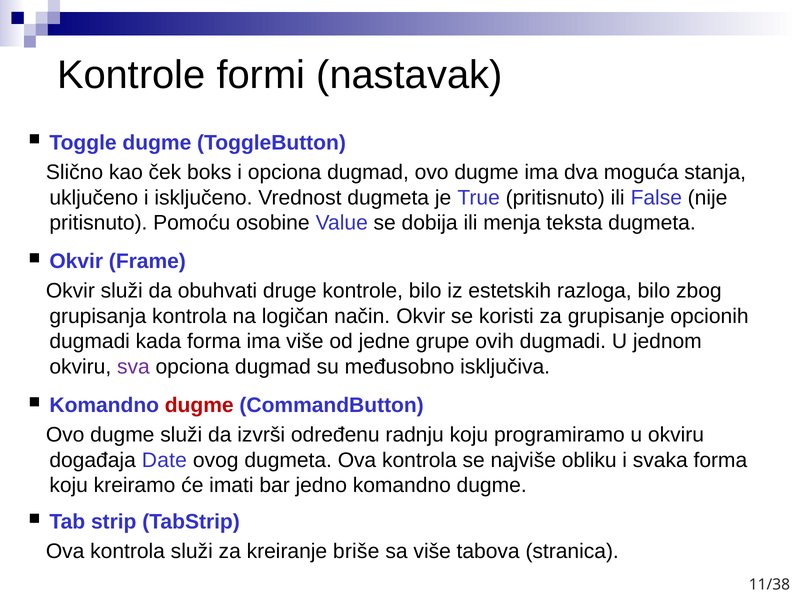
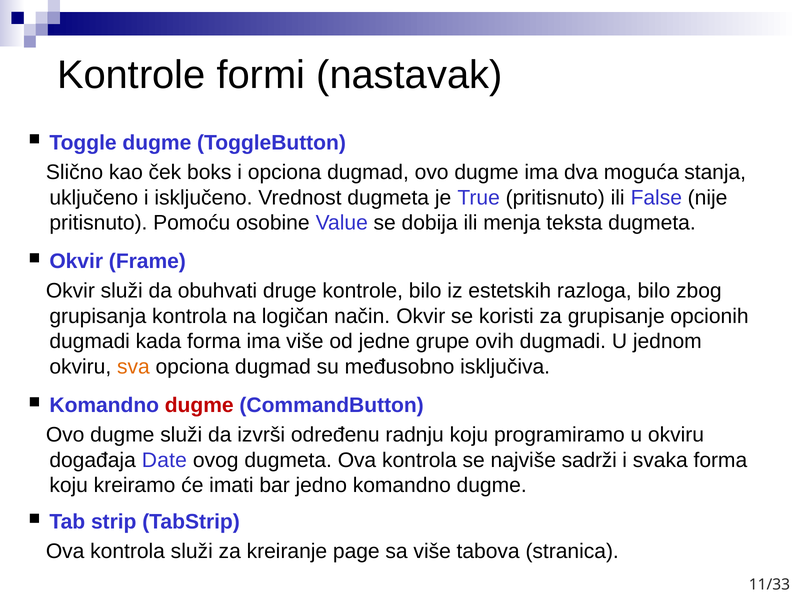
sva colour: purple -> orange
obliku: obliku -> sadrži
briše: briše -> page
11/38: 11/38 -> 11/33
